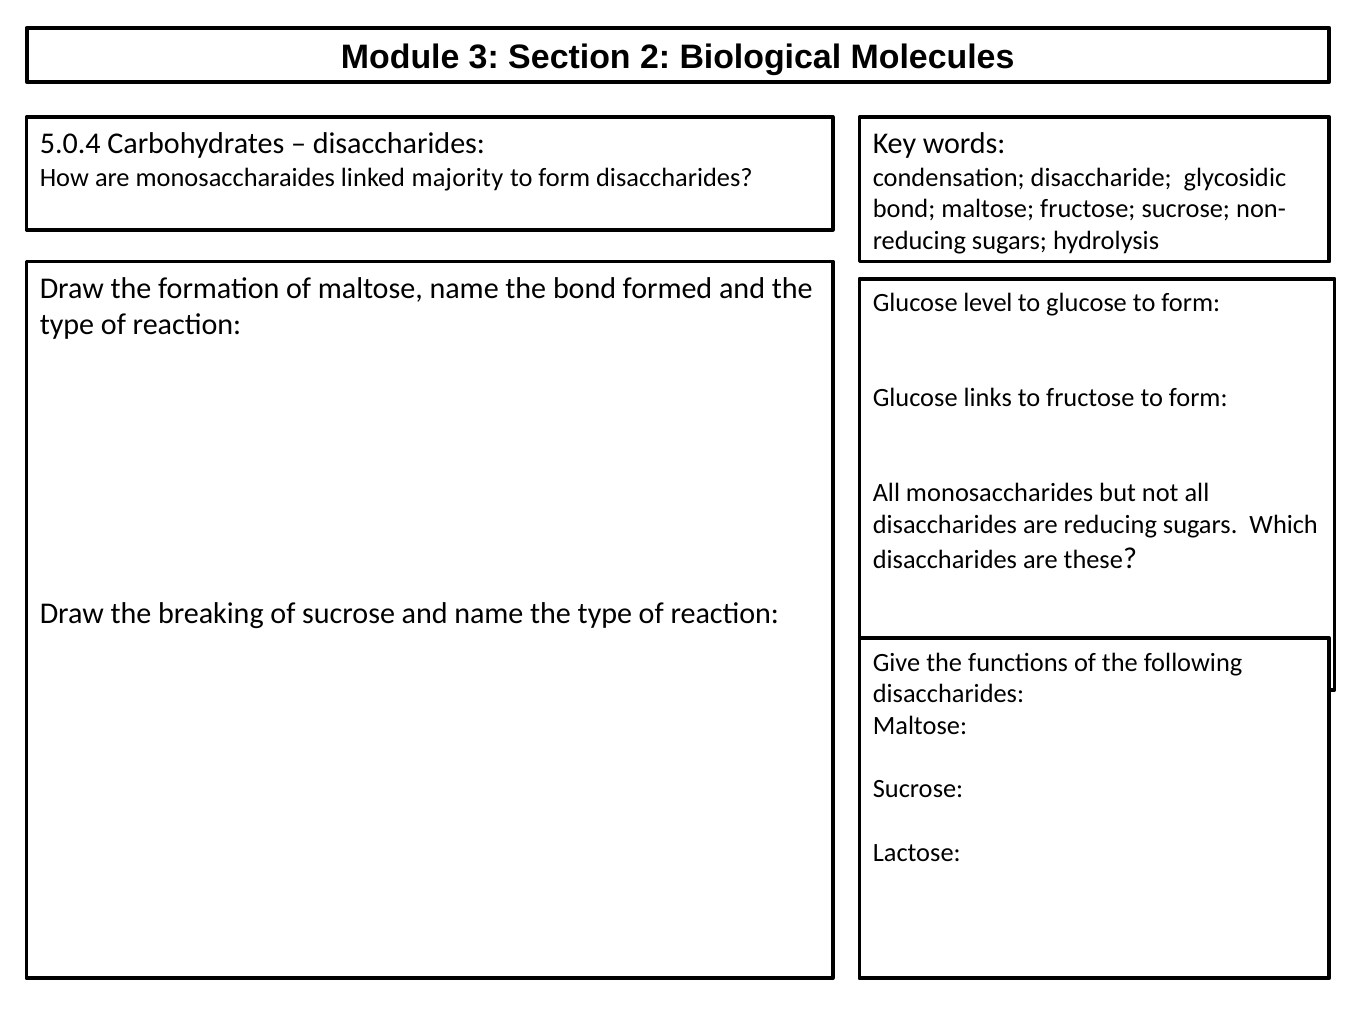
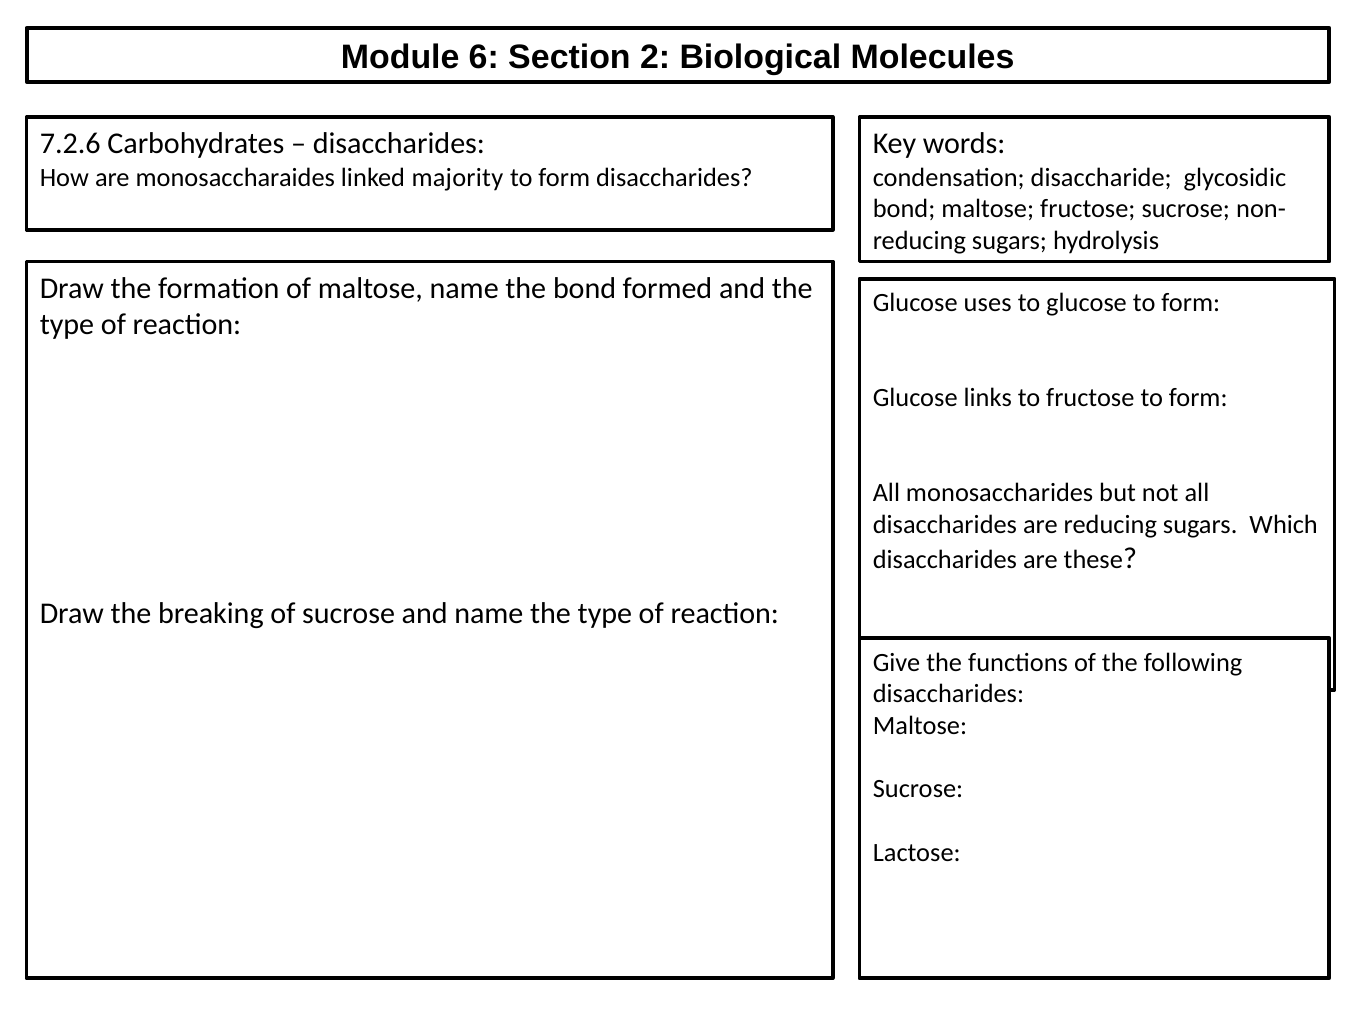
3: 3 -> 6
5.0.4: 5.0.4 -> 7.2.6
level: level -> uses
